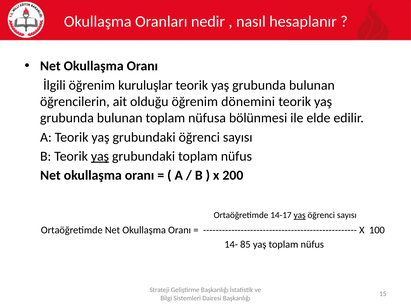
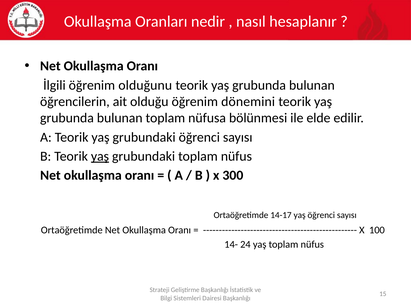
kuruluşlar: kuruluşlar -> olduğunu
200: 200 -> 300
yaş at (300, 215) underline: present -> none
85: 85 -> 24
